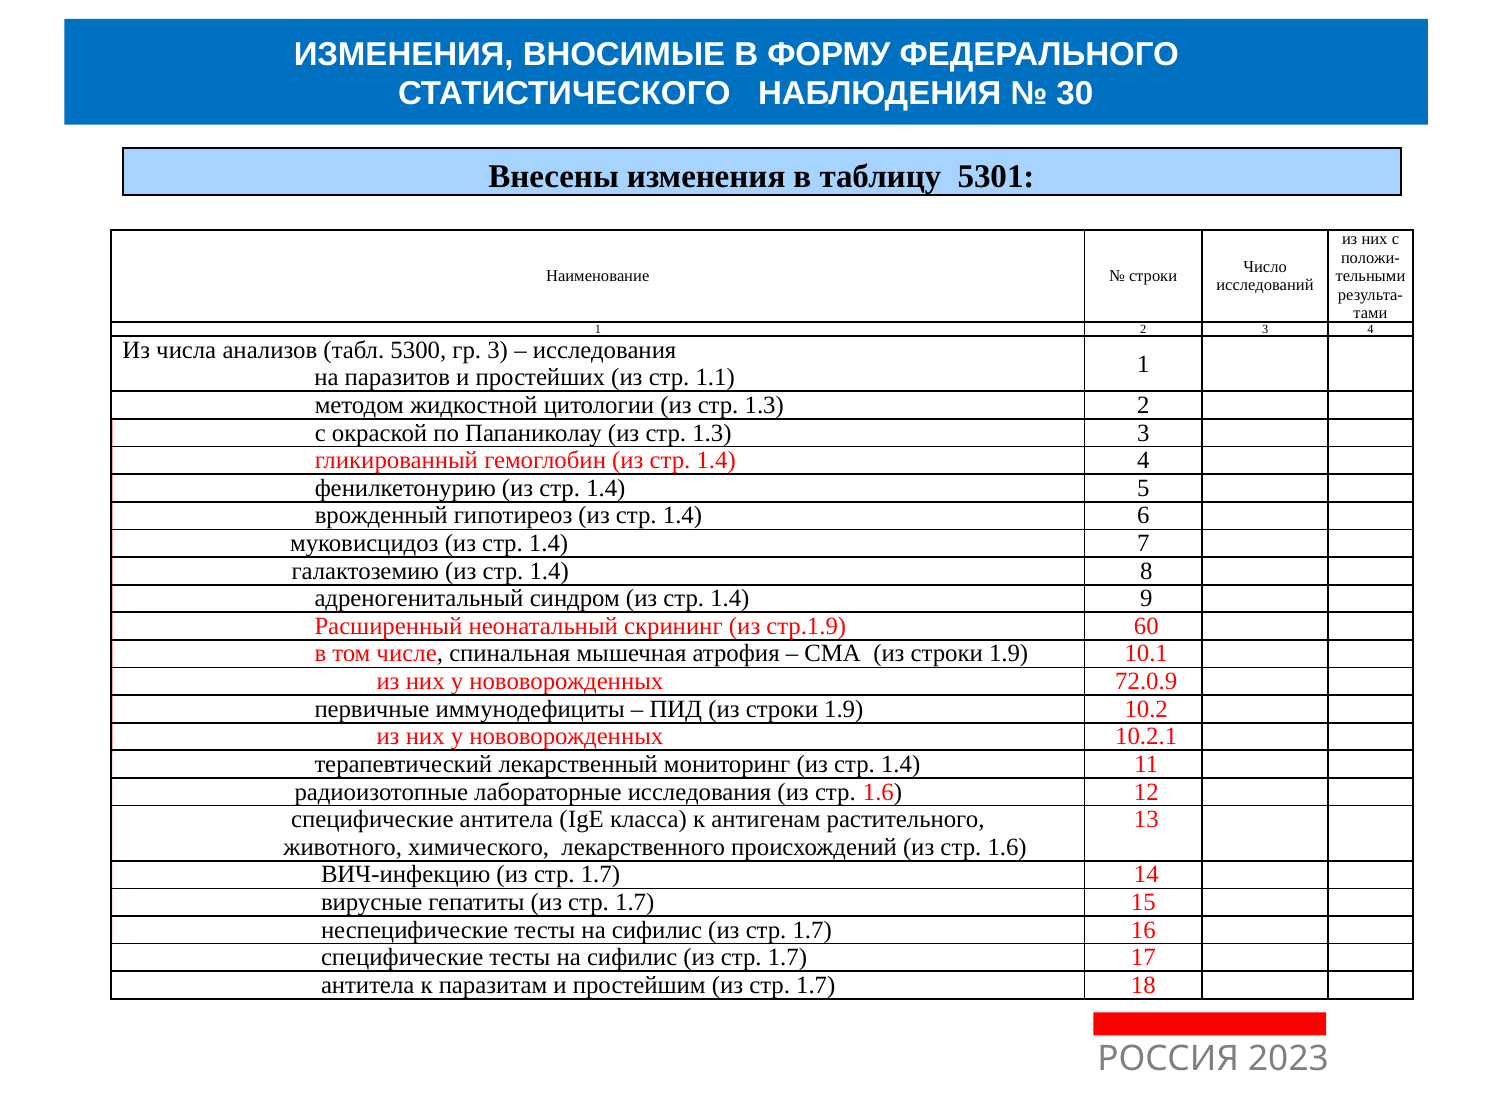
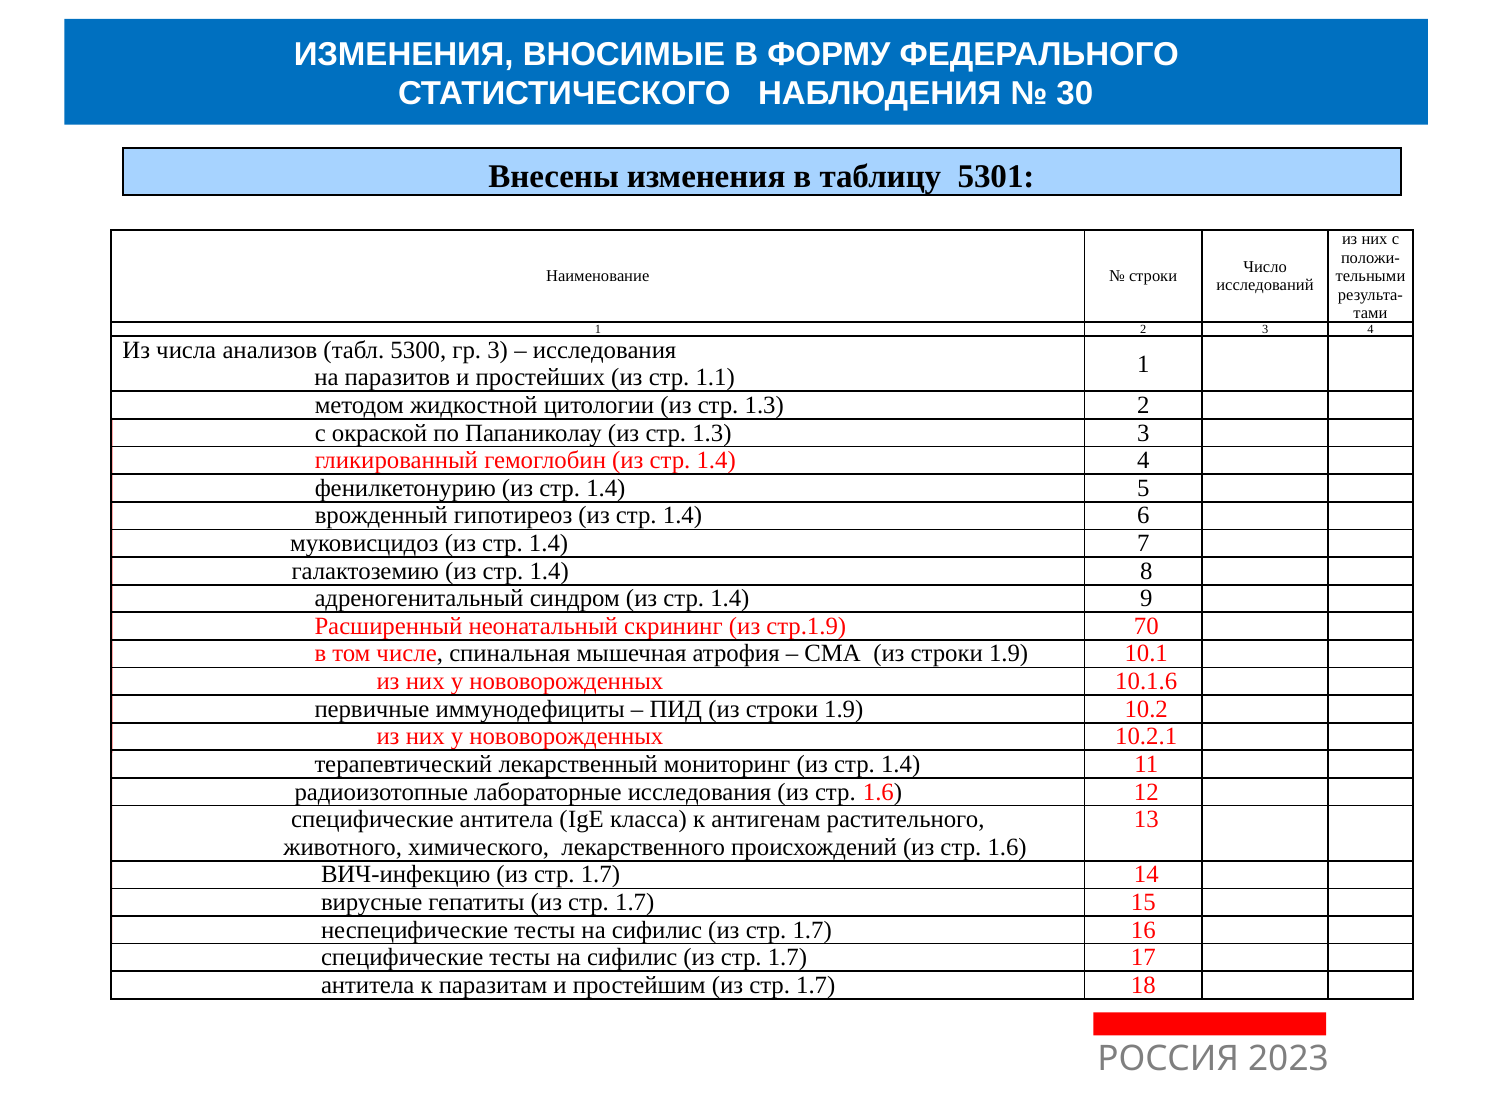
60: 60 -> 70
72.0.9: 72.0.9 -> 10.1.6
